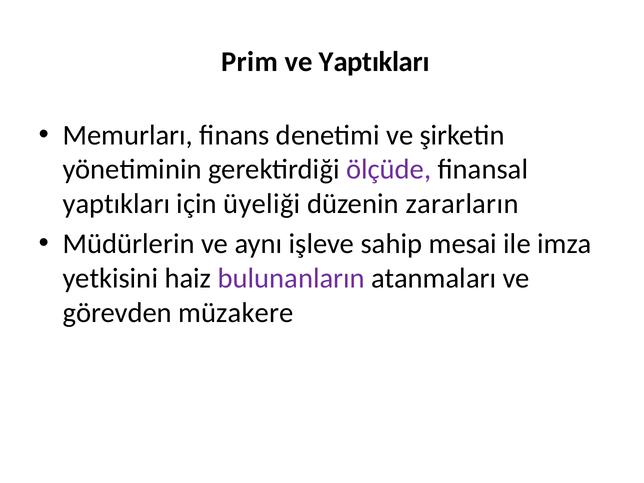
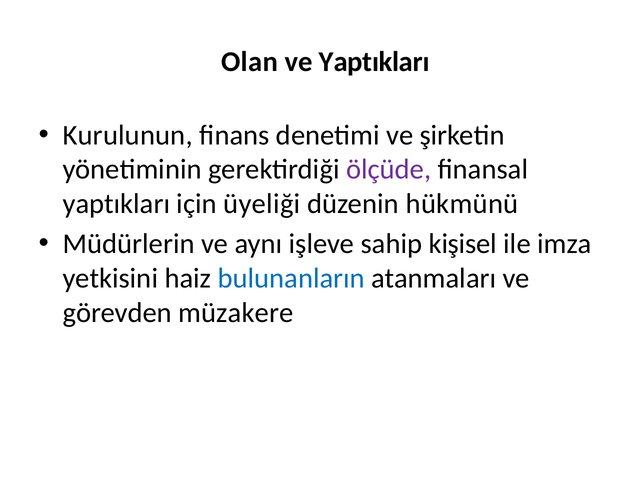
Prim: Prim -> Olan
Memurları: Memurları -> Kurulunun
zararların: zararların -> hükmünü
mesai: mesai -> kişisel
bulunanların colour: purple -> blue
